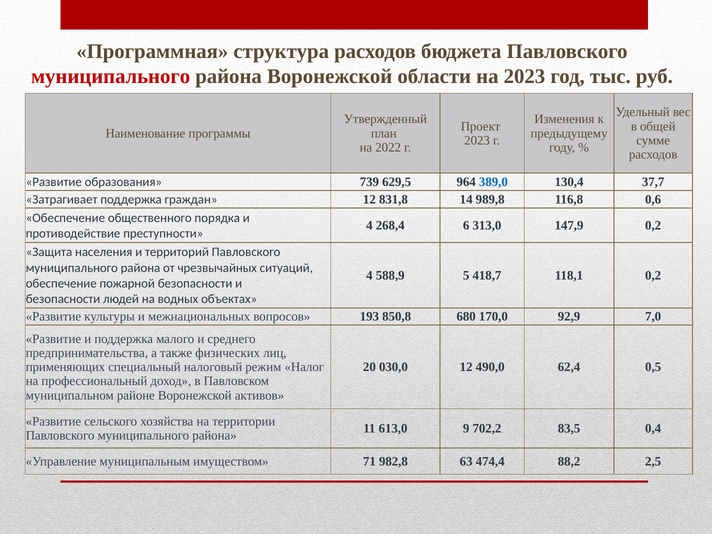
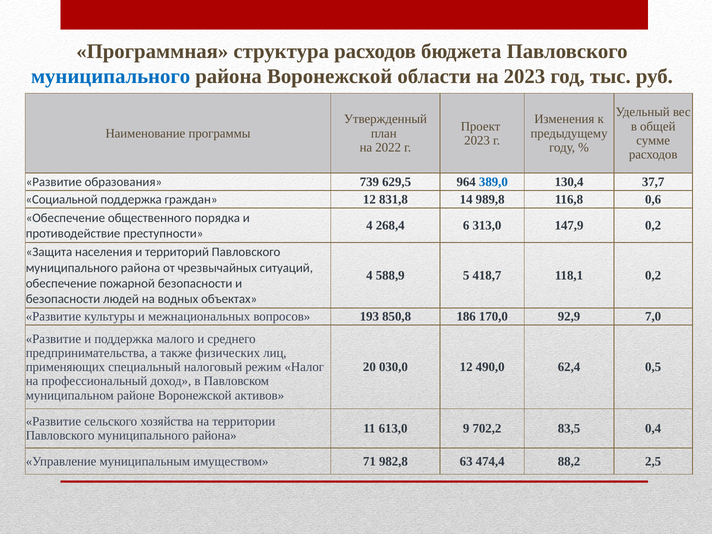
муниципального at (111, 76) colour: red -> blue
Затрагивает: Затрагивает -> Социальной
680: 680 -> 186
